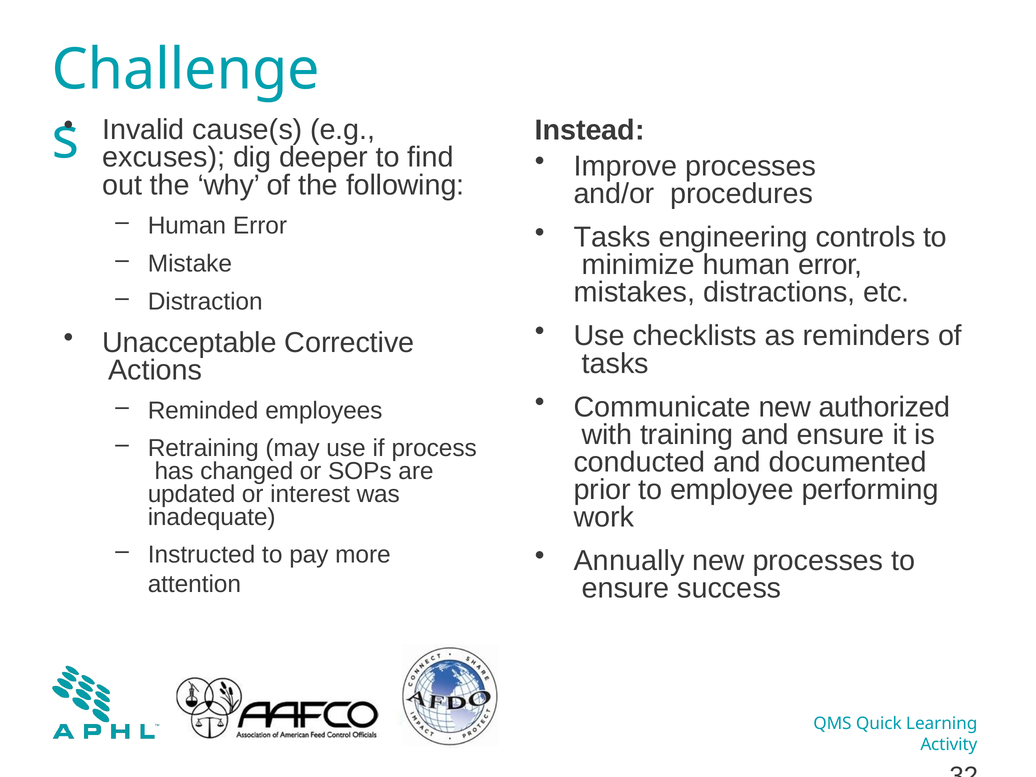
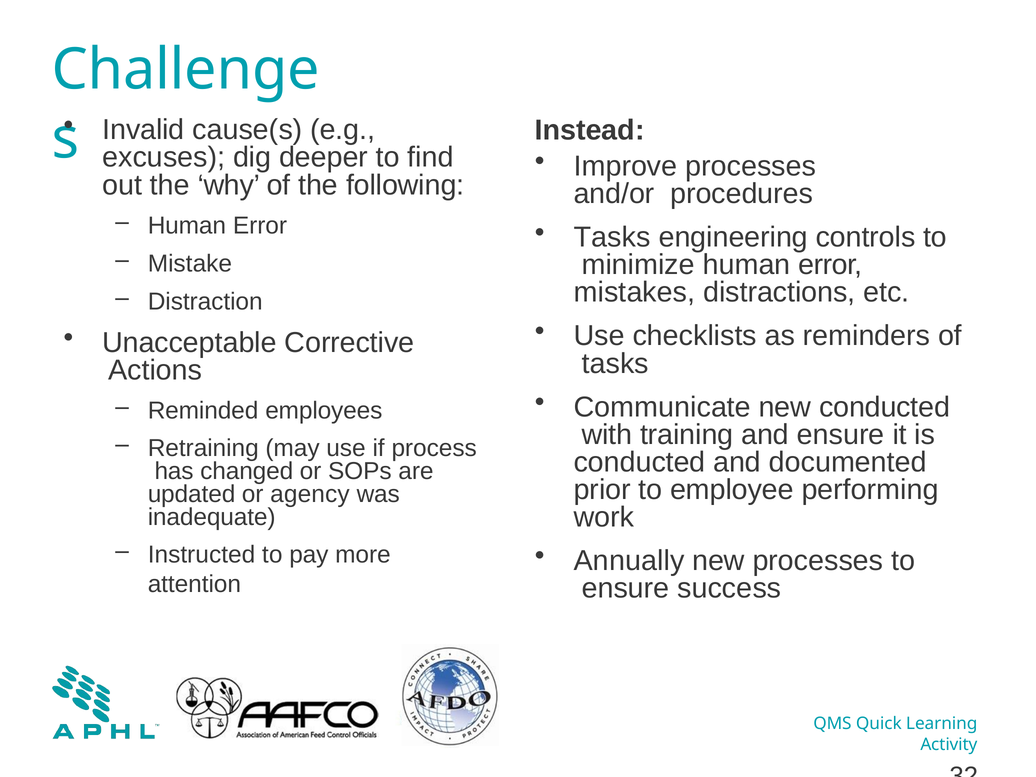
new authorized: authorized -> conducted
interest: interest -> agency
